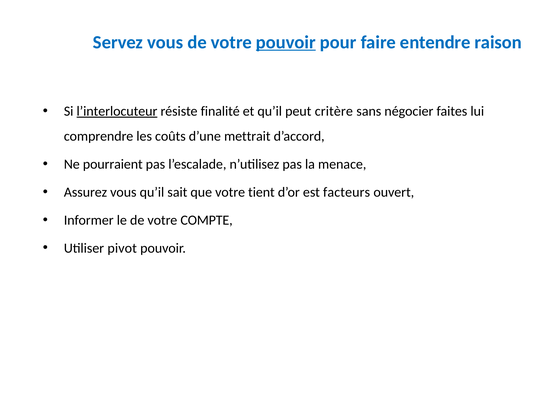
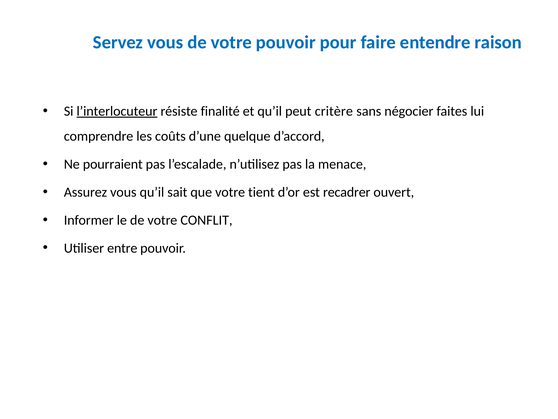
pouvoir at (286, 42) underline: present -> none
mettrait: mettrait -> quelque
facteurs: facteurs -> recadrer
COMPTE: COMPTE -> CONFLIT
pivot: pivot -> entre
